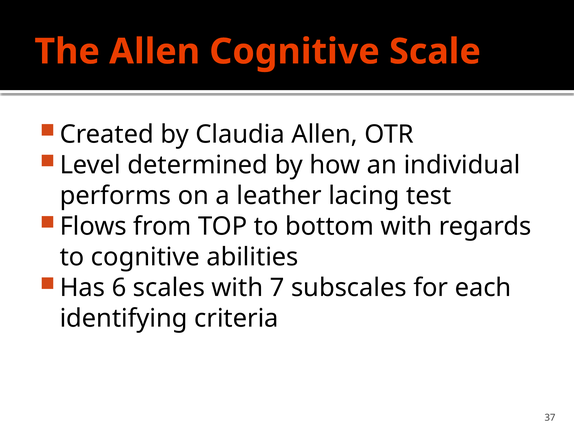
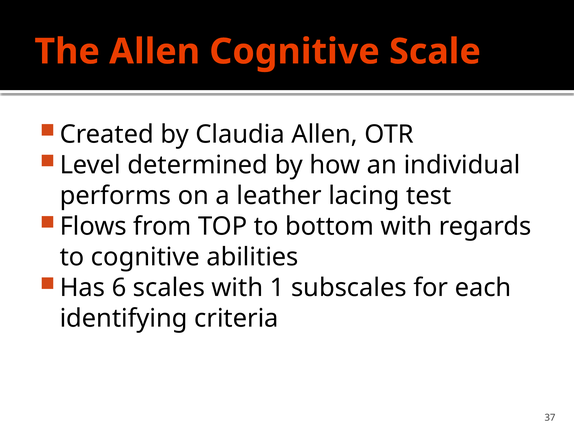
7: 7 -> 1
